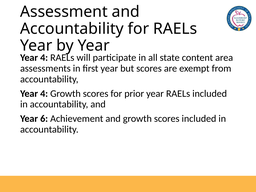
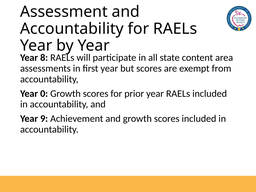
4 at (44, 58): 4 -> 8
4 at (44, 94): 4 -> 0
6: 6 -> 9
